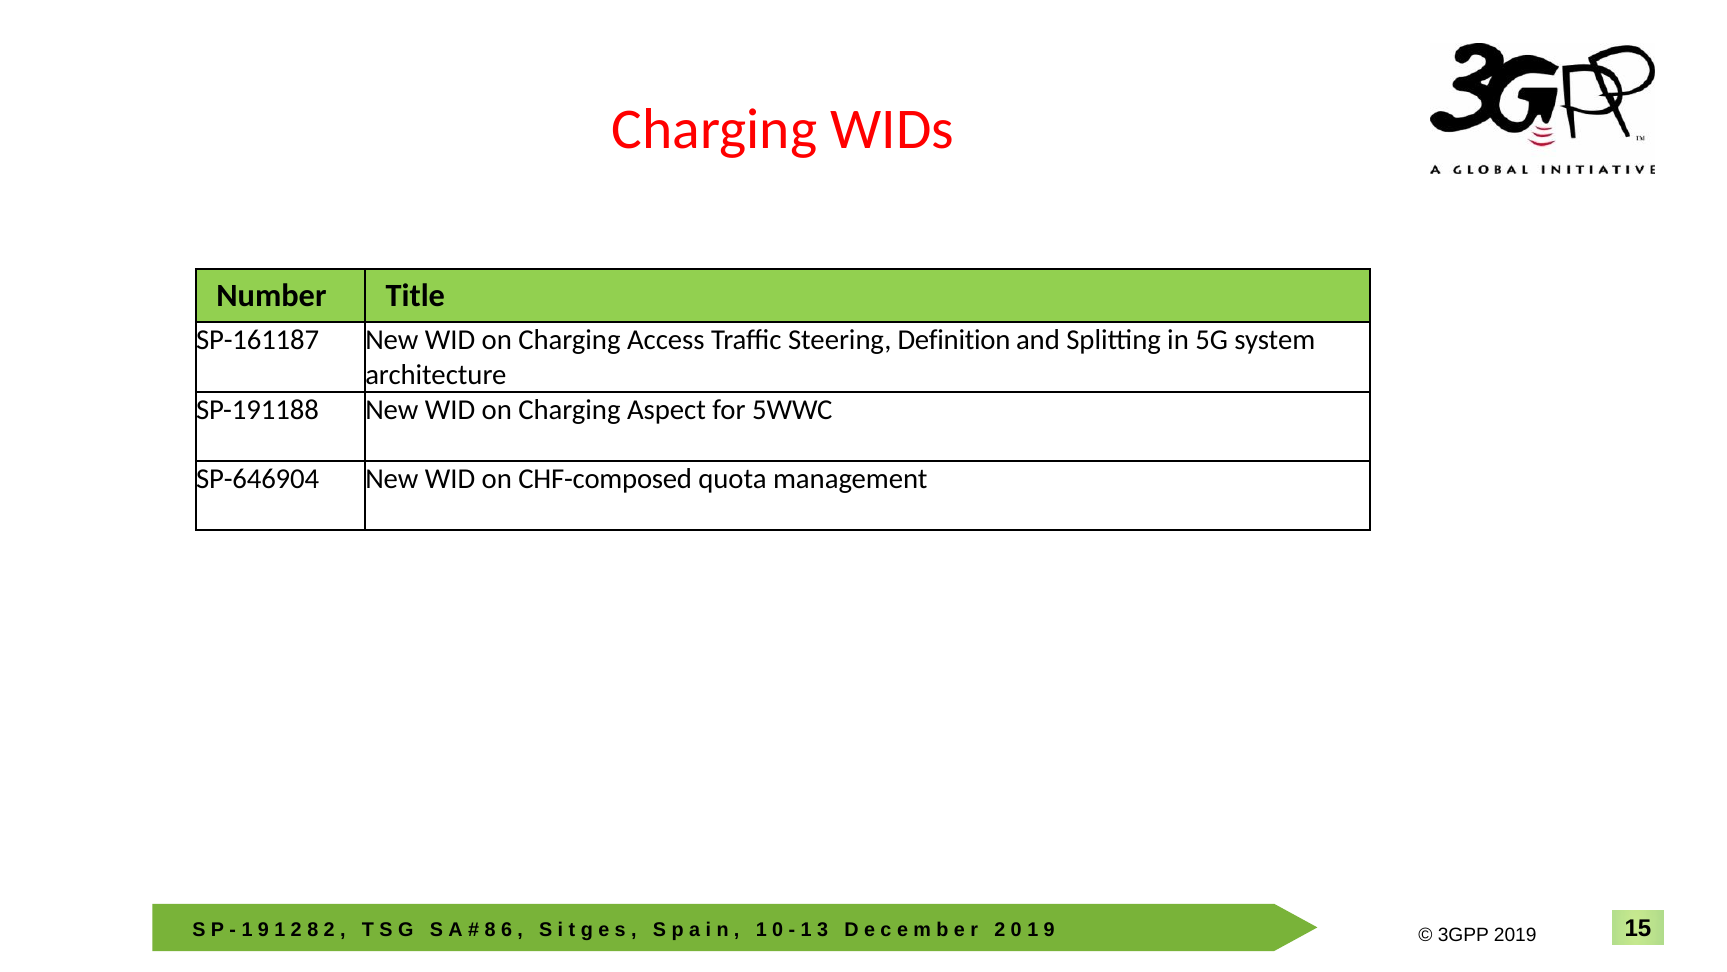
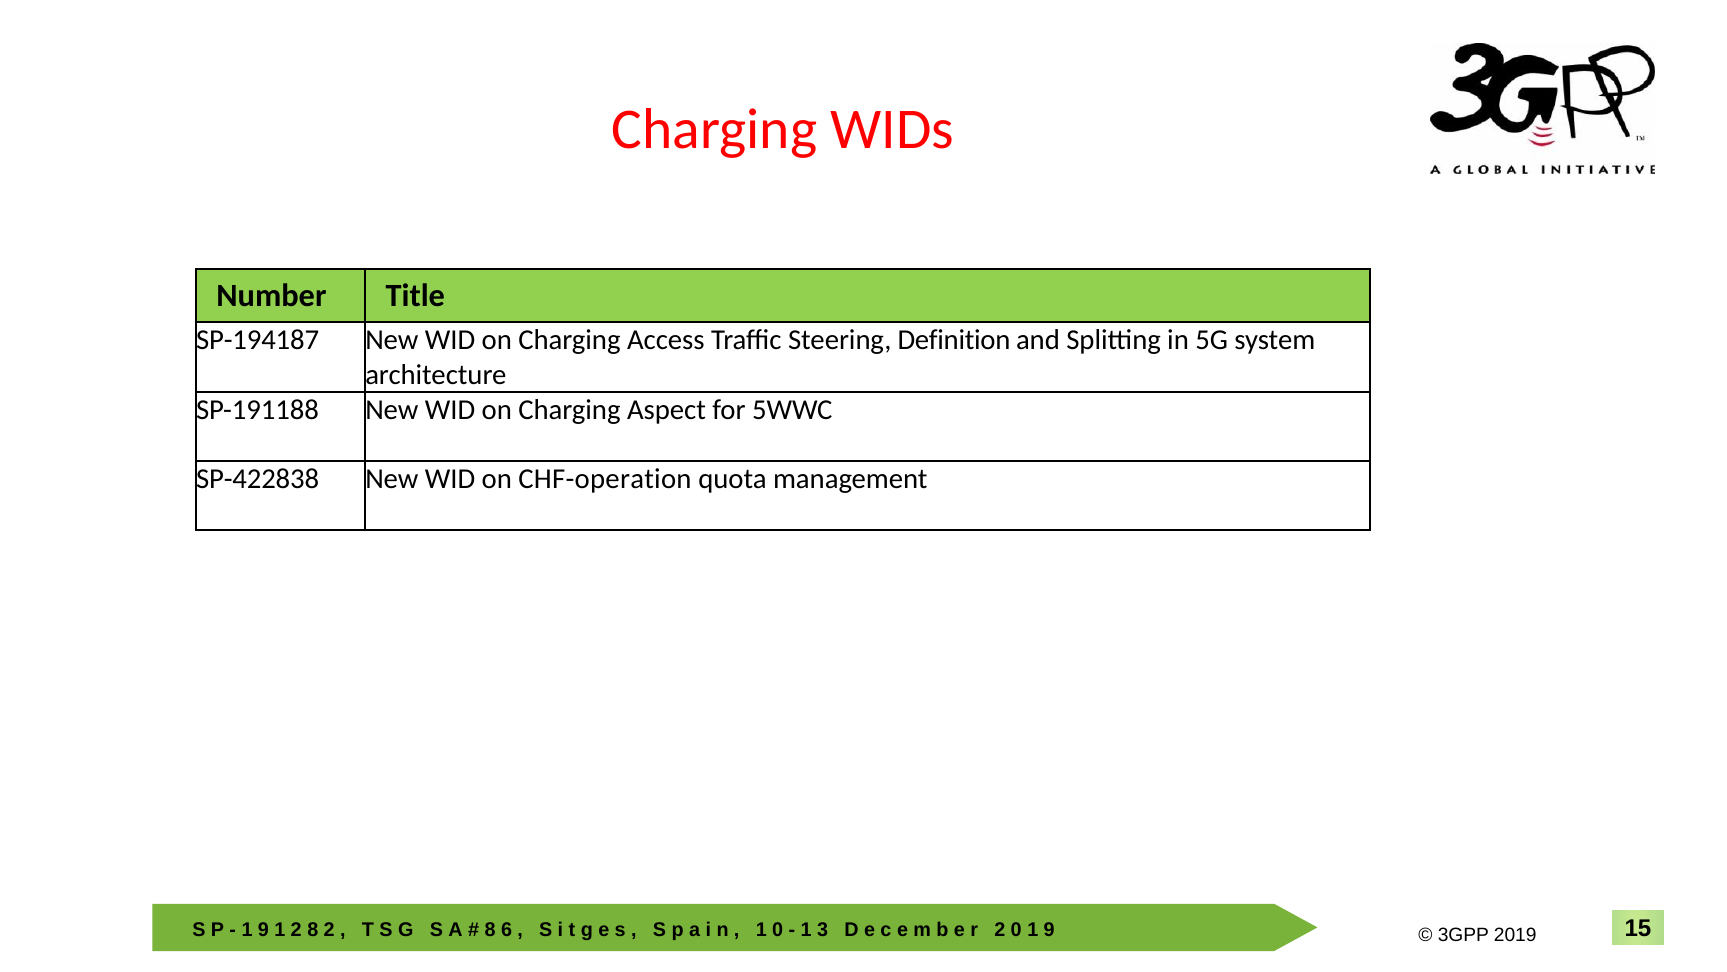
SP-161187: SP-161187 -> SP-194187
SP-646904: SP-646904 -> SP-422838
CHF-composed: CHF-composed -> CHF-operation
